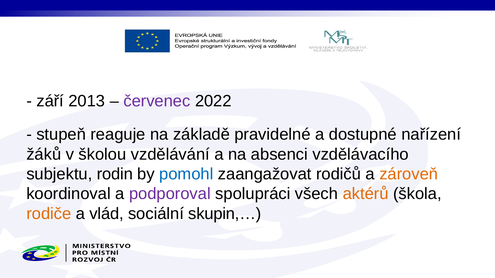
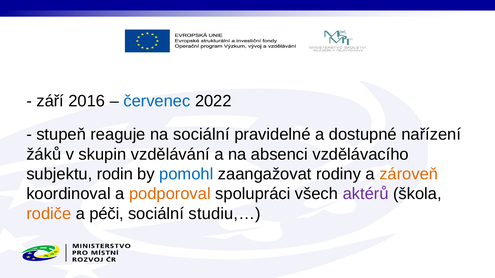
2013: 2013 -> 2016
červenec colour: purple -> blue
na základě: základě -> sociální
školou: školou -> skupin
rodičů: rodičů -> rodiny
podporoval colour: purple -> orange
aktérů colour: orange -> purple
vlád: vlád -> péči
skupin,…: skupin,… -> studiu,…
